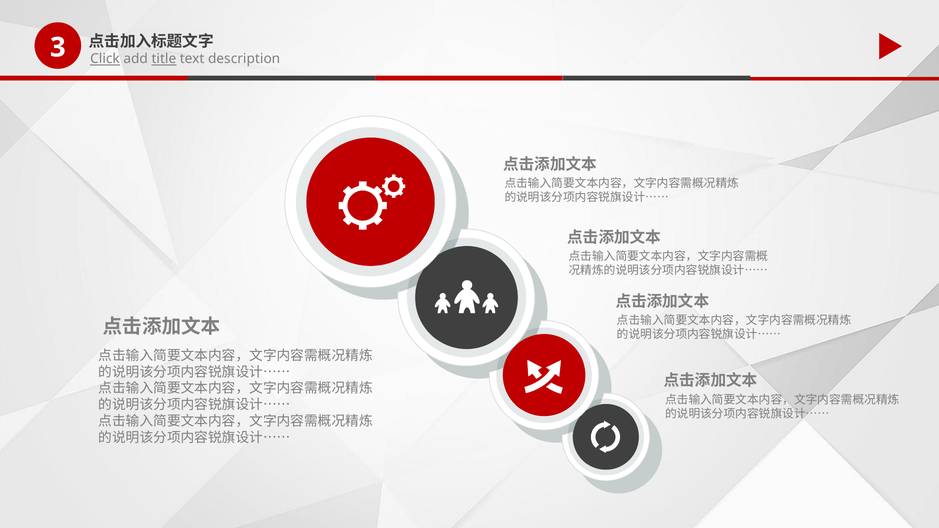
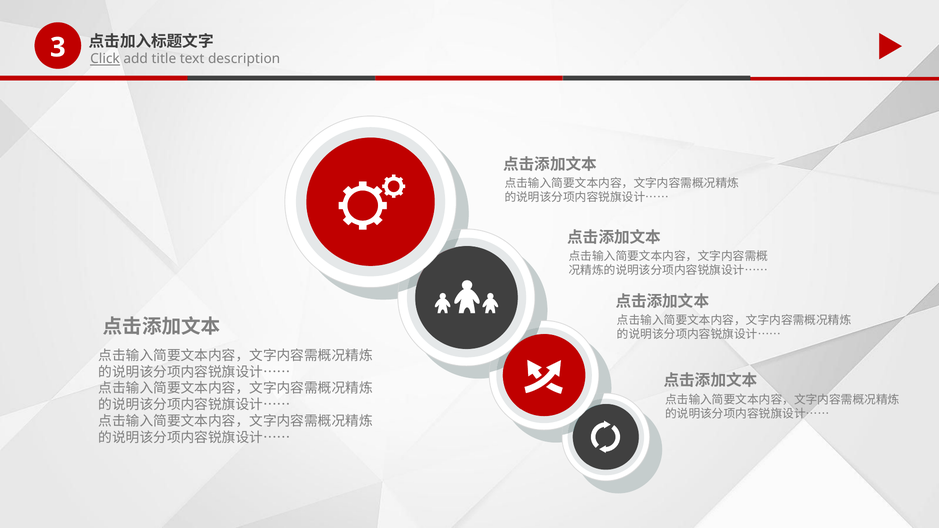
title underline: present -> none
